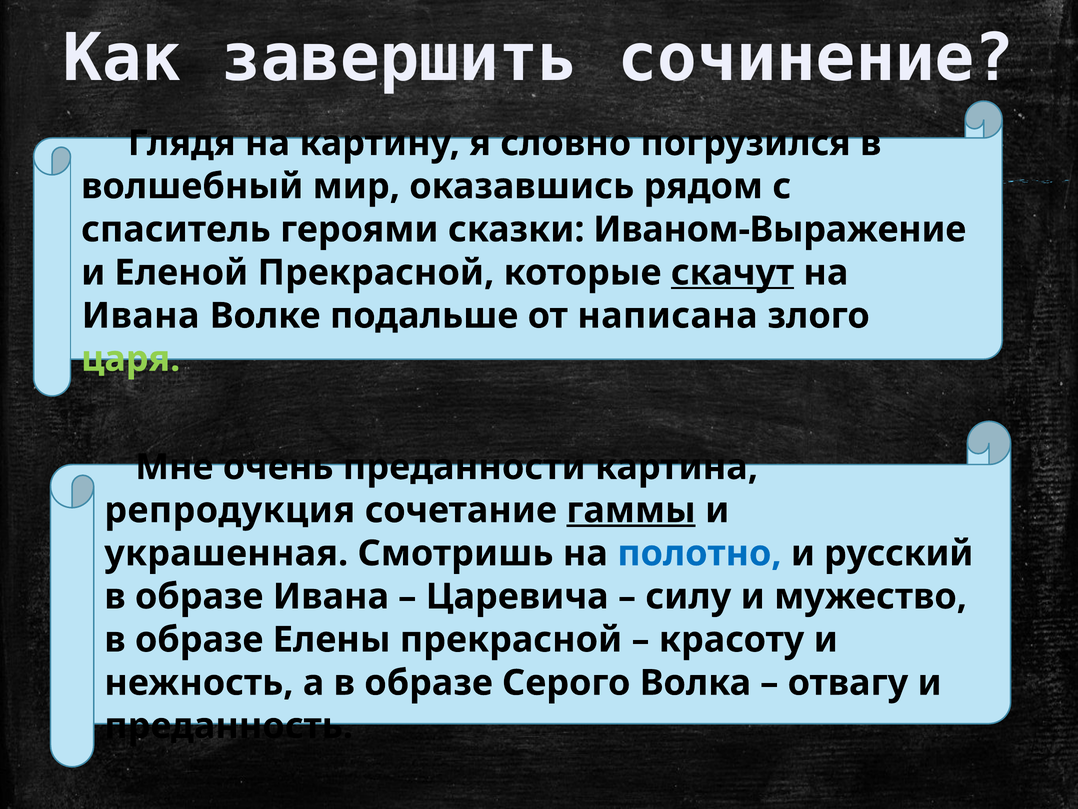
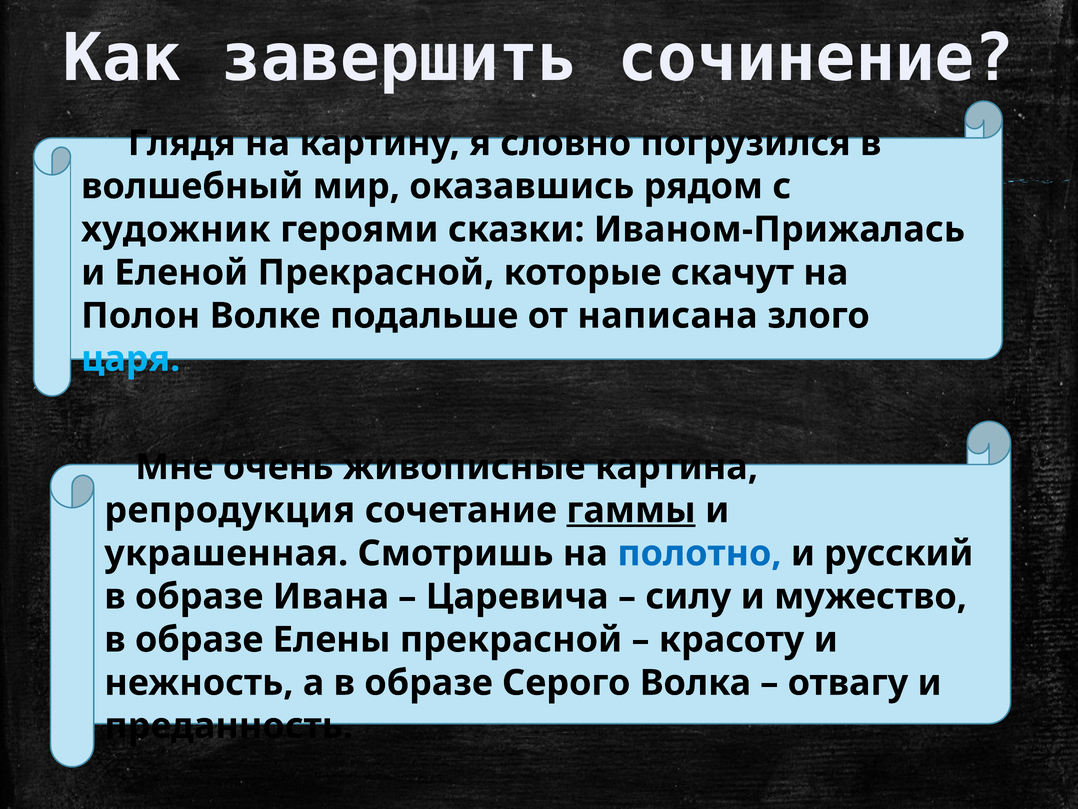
спаситель: спаситель -> художник
Иваном-Выражение: Иваном-Выражение -> Иваном-Прижалась
скачут underline: present -> none
Ивана at (141, 316): Ивана -> Полон
царя colour: light green -> light blue
преданности: преданности -> живописные
